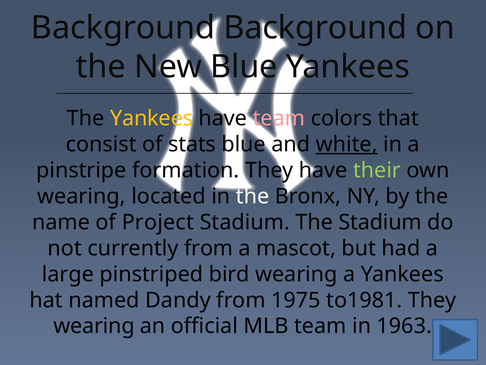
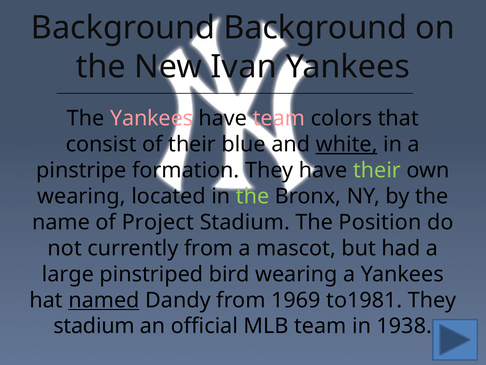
New Blue: Blue -> Ivan
Yankees at (152, 118) colour: yellow -> pink
of stats: stats -> their
the at (253, 196) colour: white -> light green
The Stadium: Stadium -> Position
named underline: none -> present
1975: 1975 -> 1969
wearing at (94, 326): wearing -> stadium
1963: 1963 -> 1938
